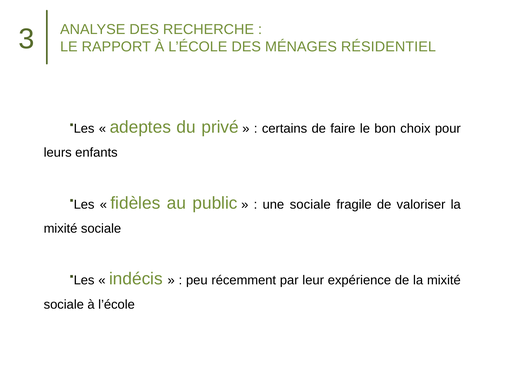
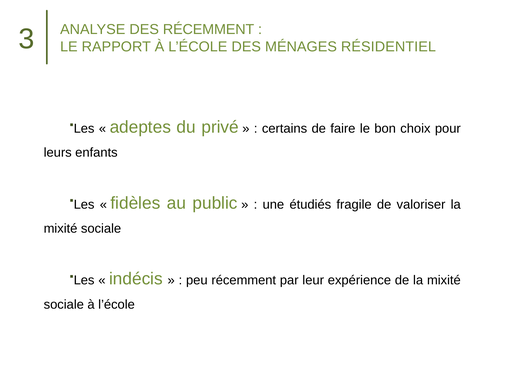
DES RECHERCHE: RECHERCHE -> RÉCEMMENT
une sociale: sociale -> étudiés
